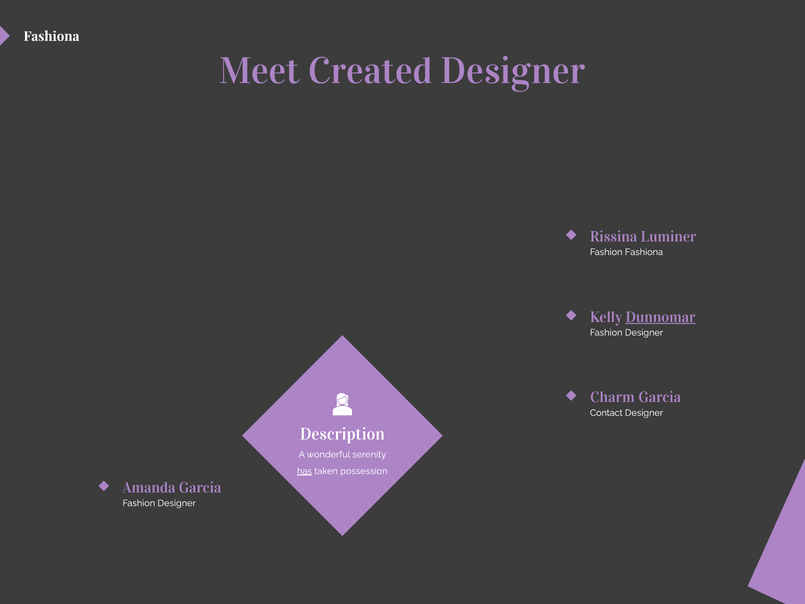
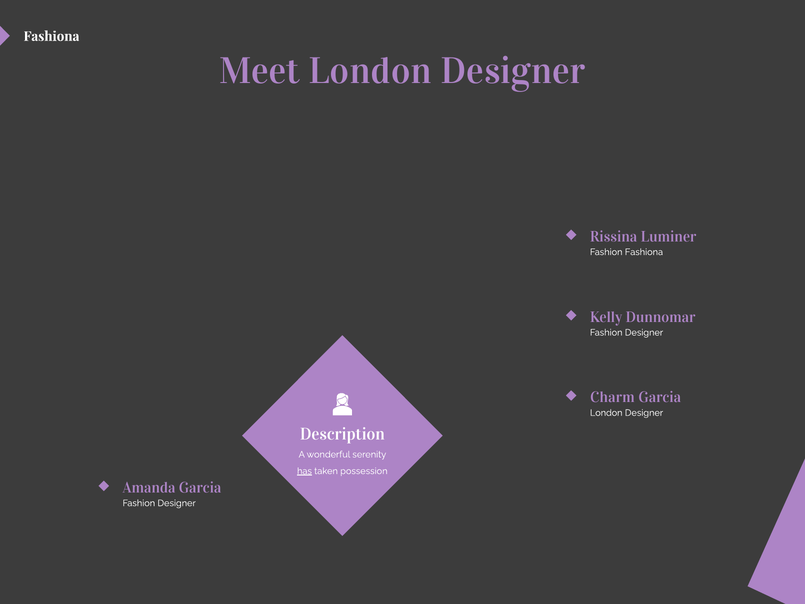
Meet Created: Created -> London
Dunnomar underline: present -> none
Contact at (606, 413): Contact -> London
